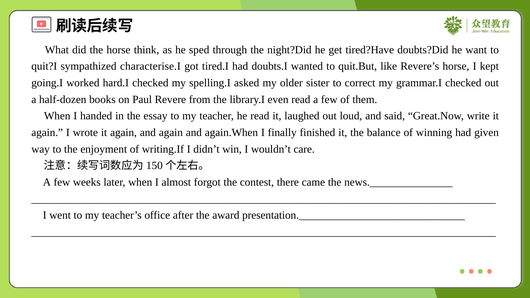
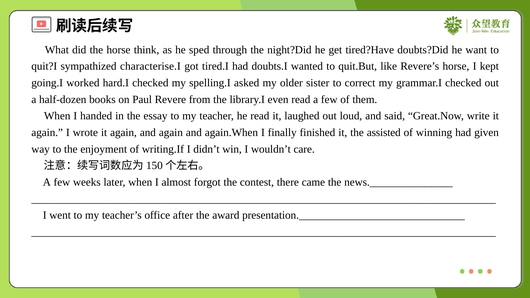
balance: balance -> assisted
